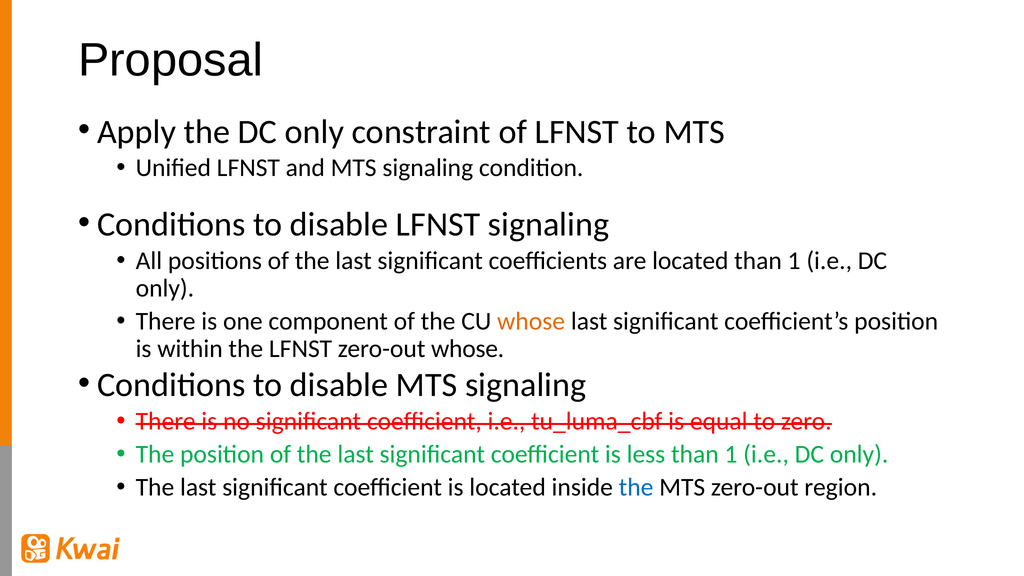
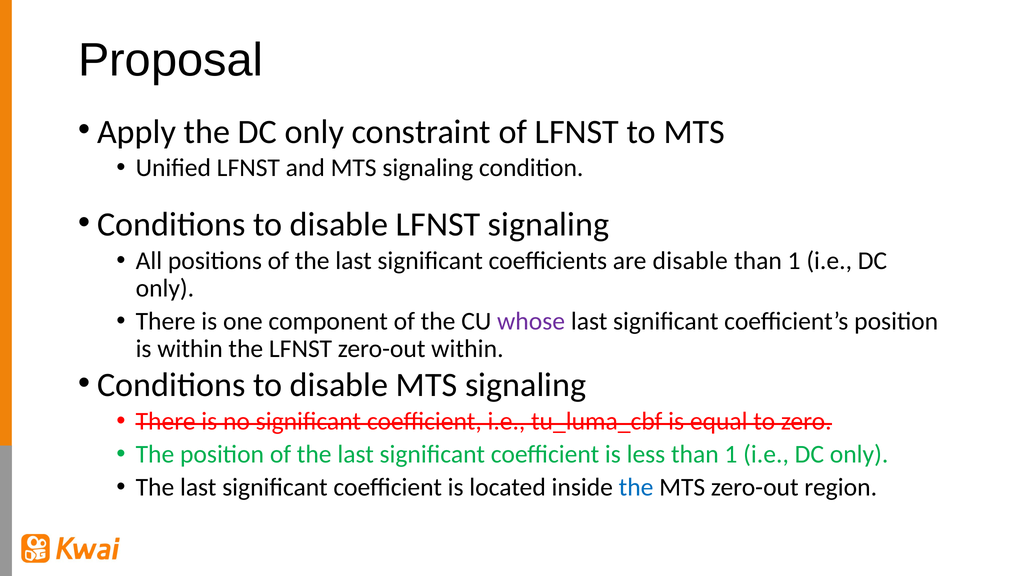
are located: located -> disable
whose at (531, 321) colour: orange -> purple
zero-out whose: whose -> within
